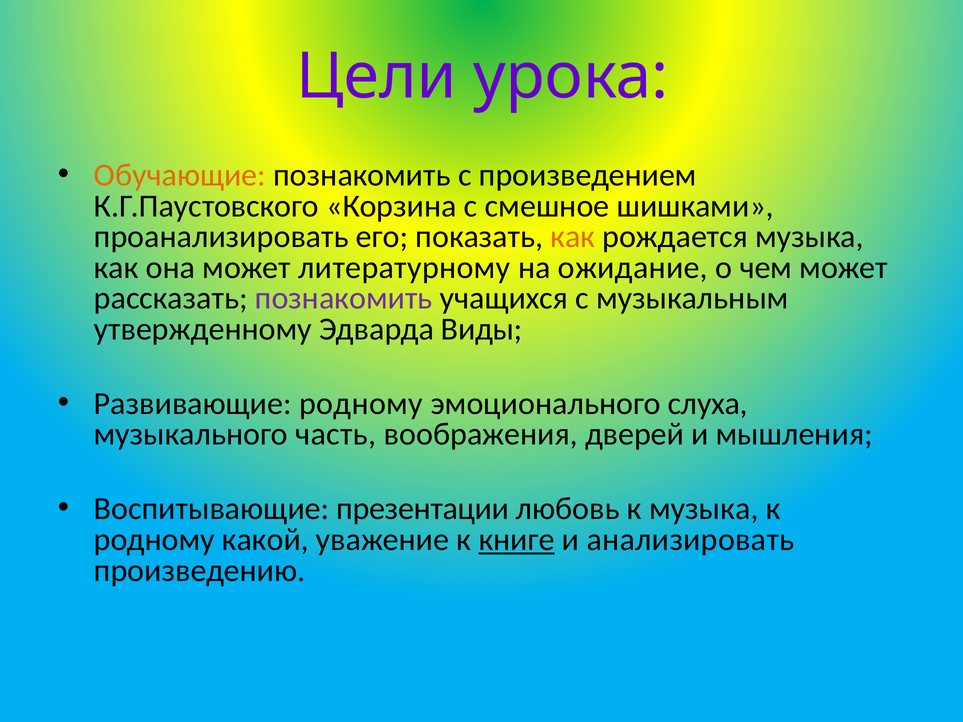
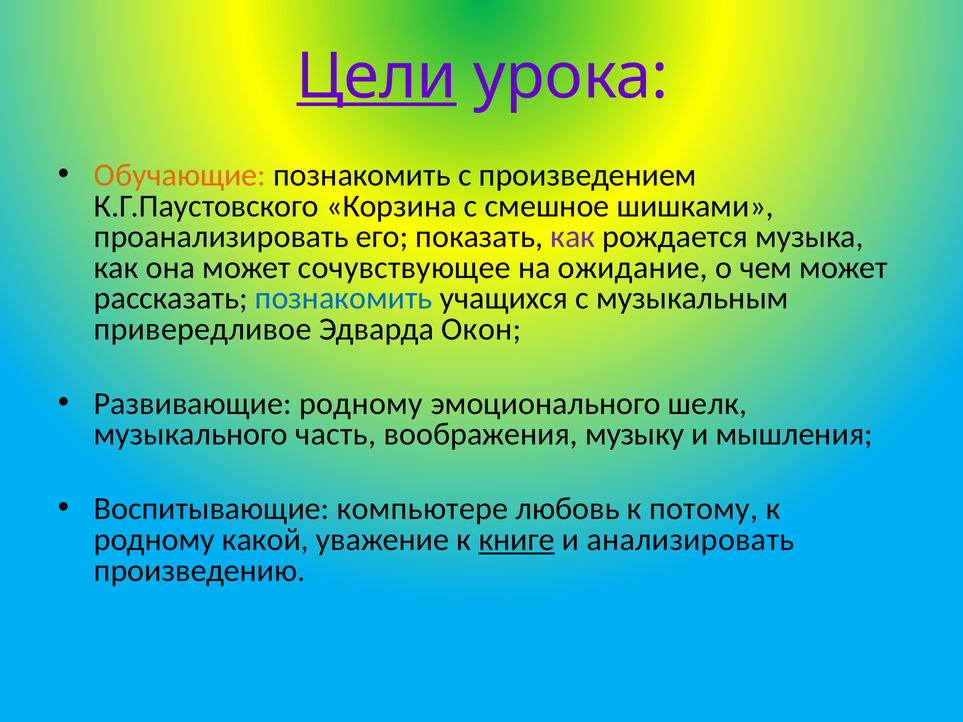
Цели underline: none -> present
как at (573, 237) colour: orange -> purple
литературному: литературному -> сочувствующее
познакомить at (344, 298) colour: purple -> blue
утвержденному: утвержденному -> привередливое
Виды: Виды -> Окон
слуха: слуха -> шелк
дверей: дверей -> музыку
презентации: презентации -> компьютере
к музыка: музыка -> потому
